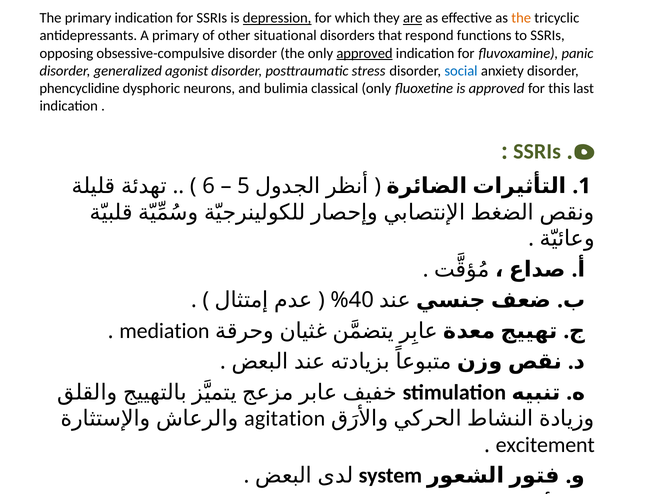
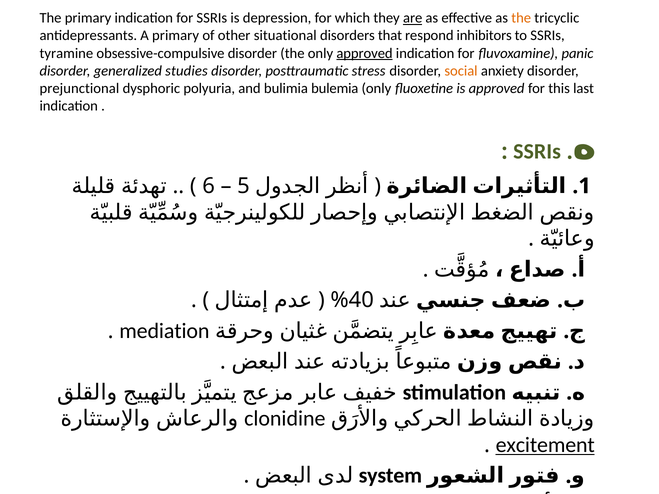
depression underline: present -> none
functions: functions -> inhibitors
opposing: opposing -> tyramine
agonist: agonist -> studies
social colour: blue -> orange
phencyclidine: phencyclidine -> prejunctional
neurons: neurons -> polyuria
classical: classical -> bulemia
agitation: agitation -> clonidine
excitement underline: none -> present
